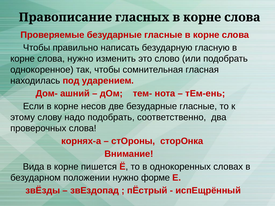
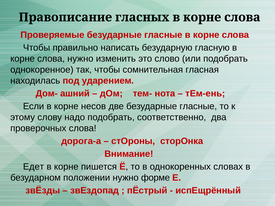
корнях-а: корнях-а -> дорога-а
Вида: Вида -> Едет
